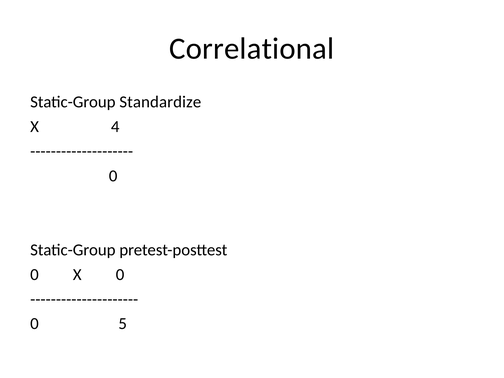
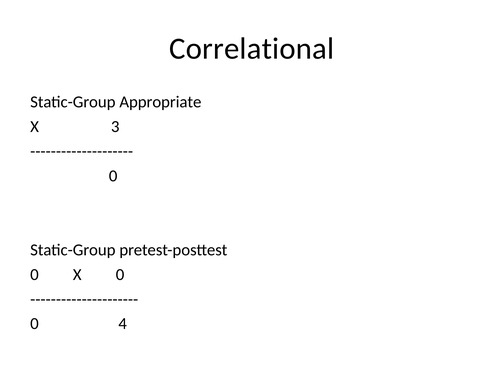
Standardize: Standardize -> Appropriate
4: 4 -> 3
5: 5 -> 4
